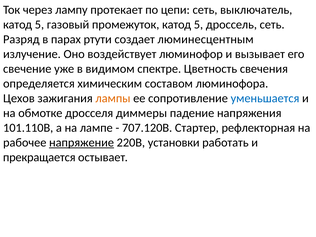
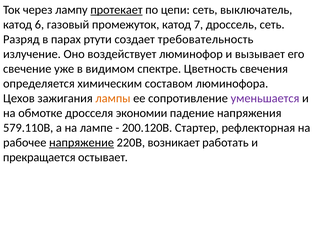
протекает underline: none -> present
5 at (39, 25): 5 -> 6
промежуток катод 5: 5 -> 7
люминесцентным: люминесцентным -> требовательность
уменьшается colour: blue -> purple
диммеры: диммеры -> экономии
101.110В: 101.110В -> 579.110В
707.120В: 707.120В -> 200.120В
установки: установки -> возникает
